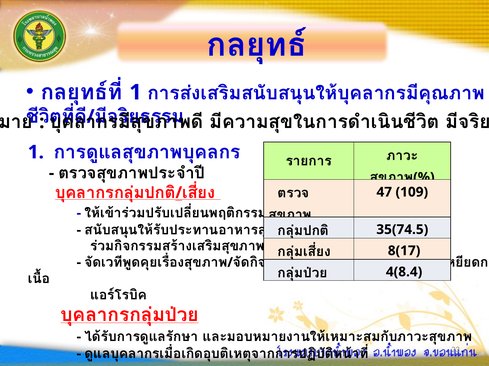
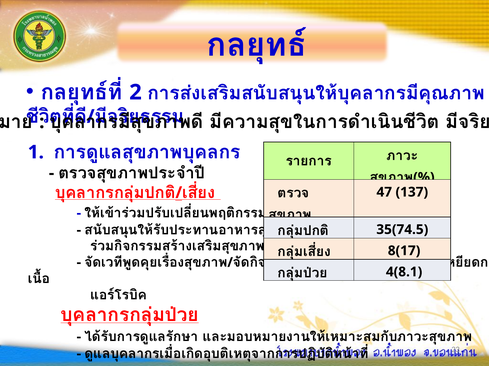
1 at (135, 92): 1 -> 2
109: 109 -> 137
4(8.4: 4(8.4 -> 4(8.1
